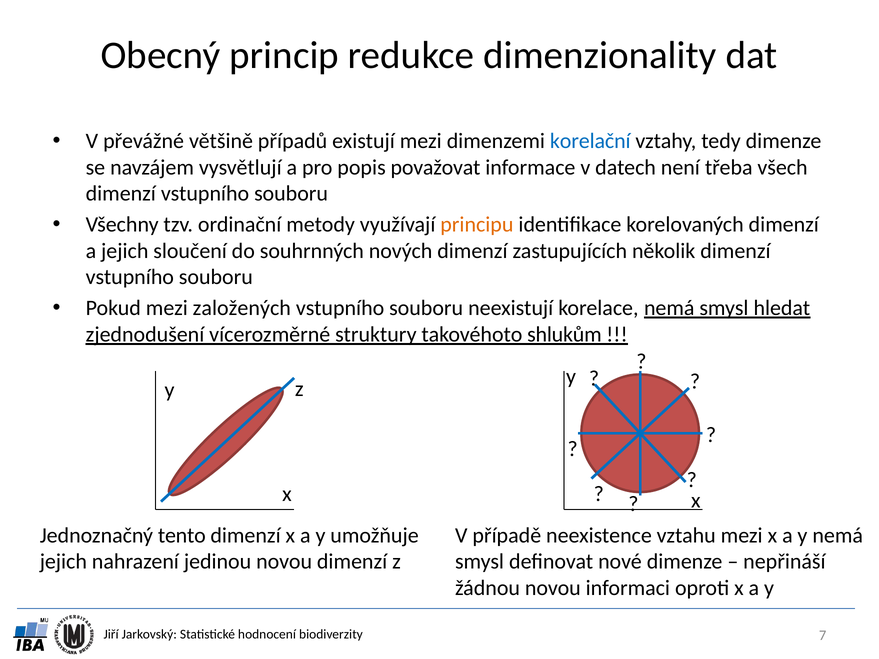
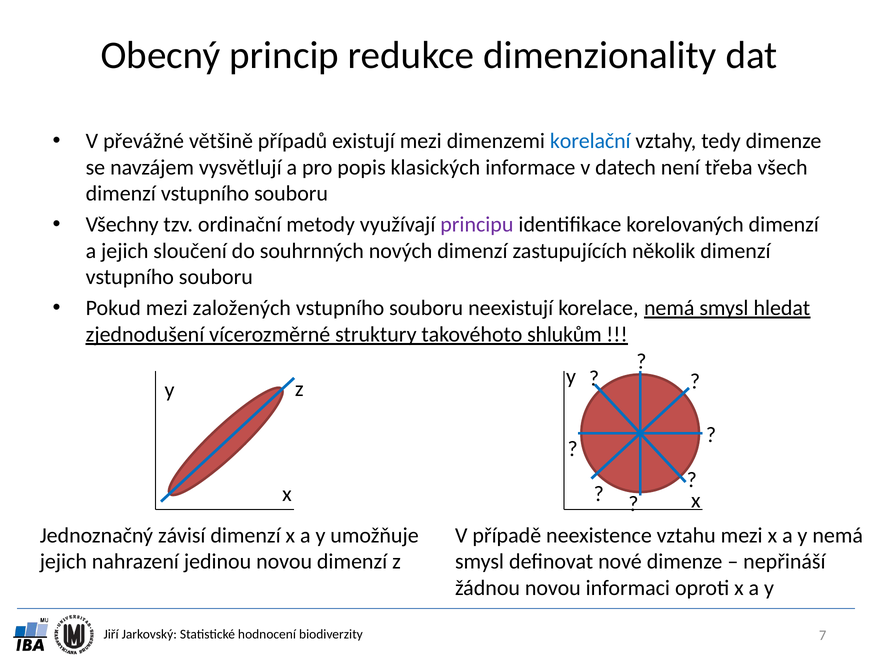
považovat: považovat -> klasických
principu colour: orange -> purple
tento: tento -> závisí
